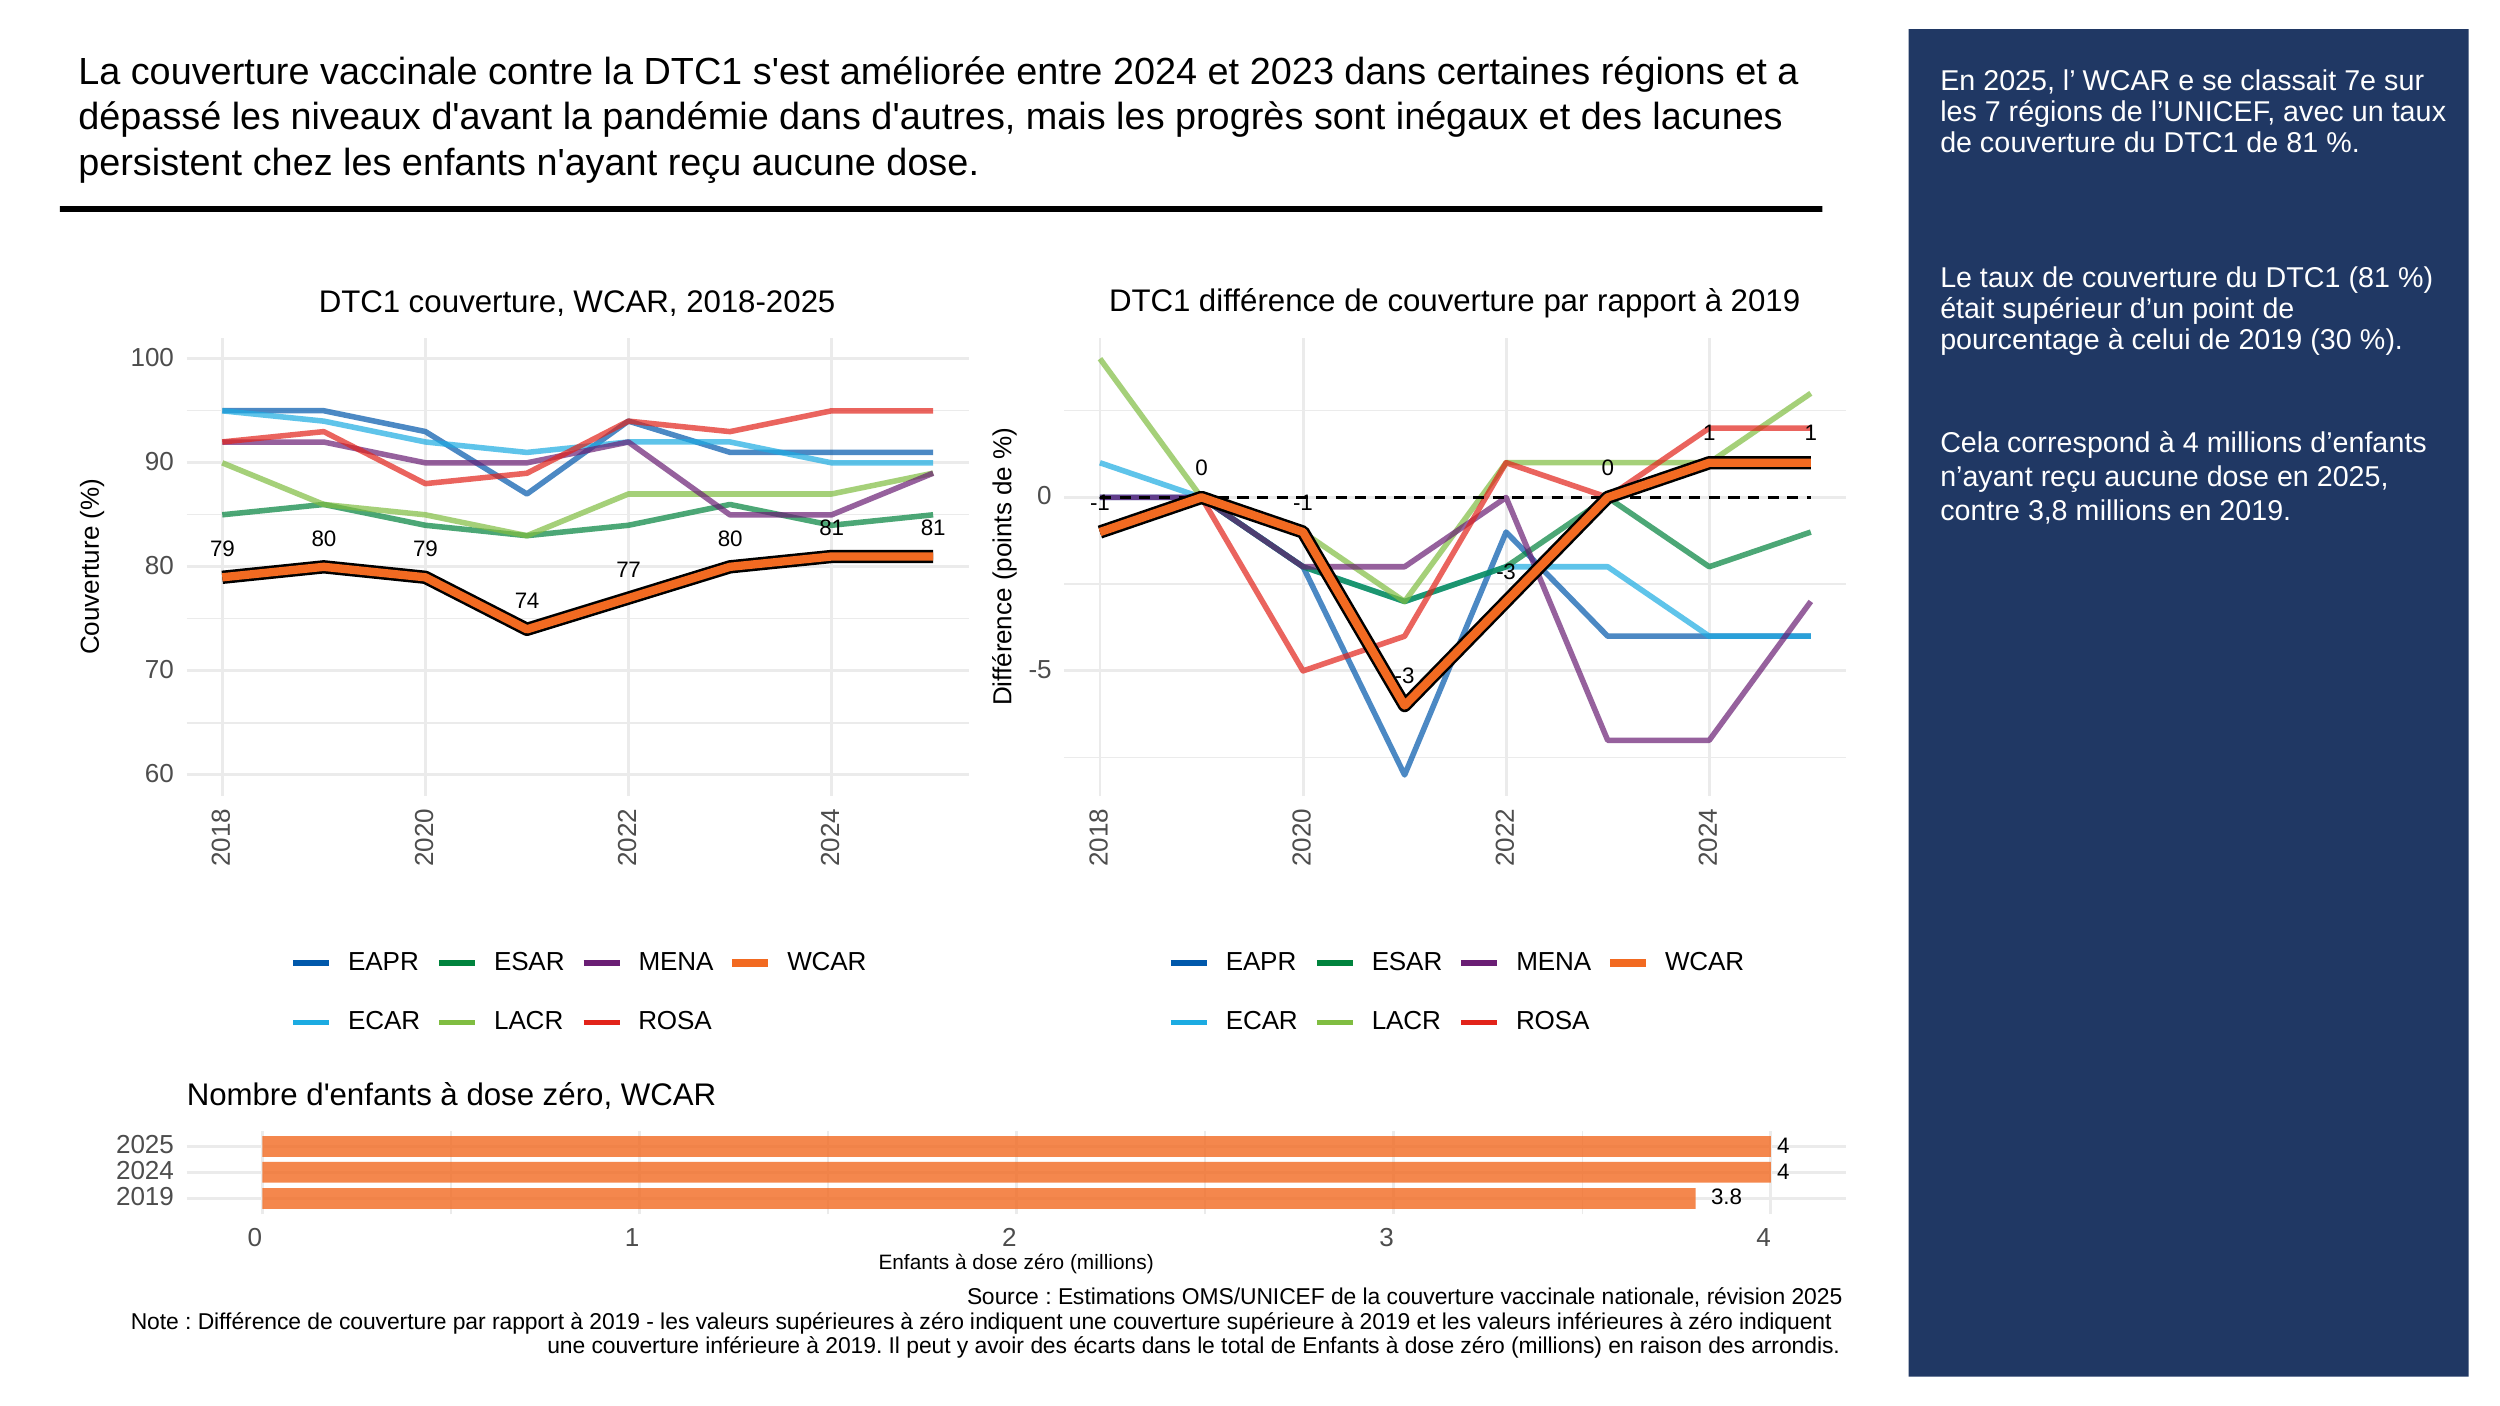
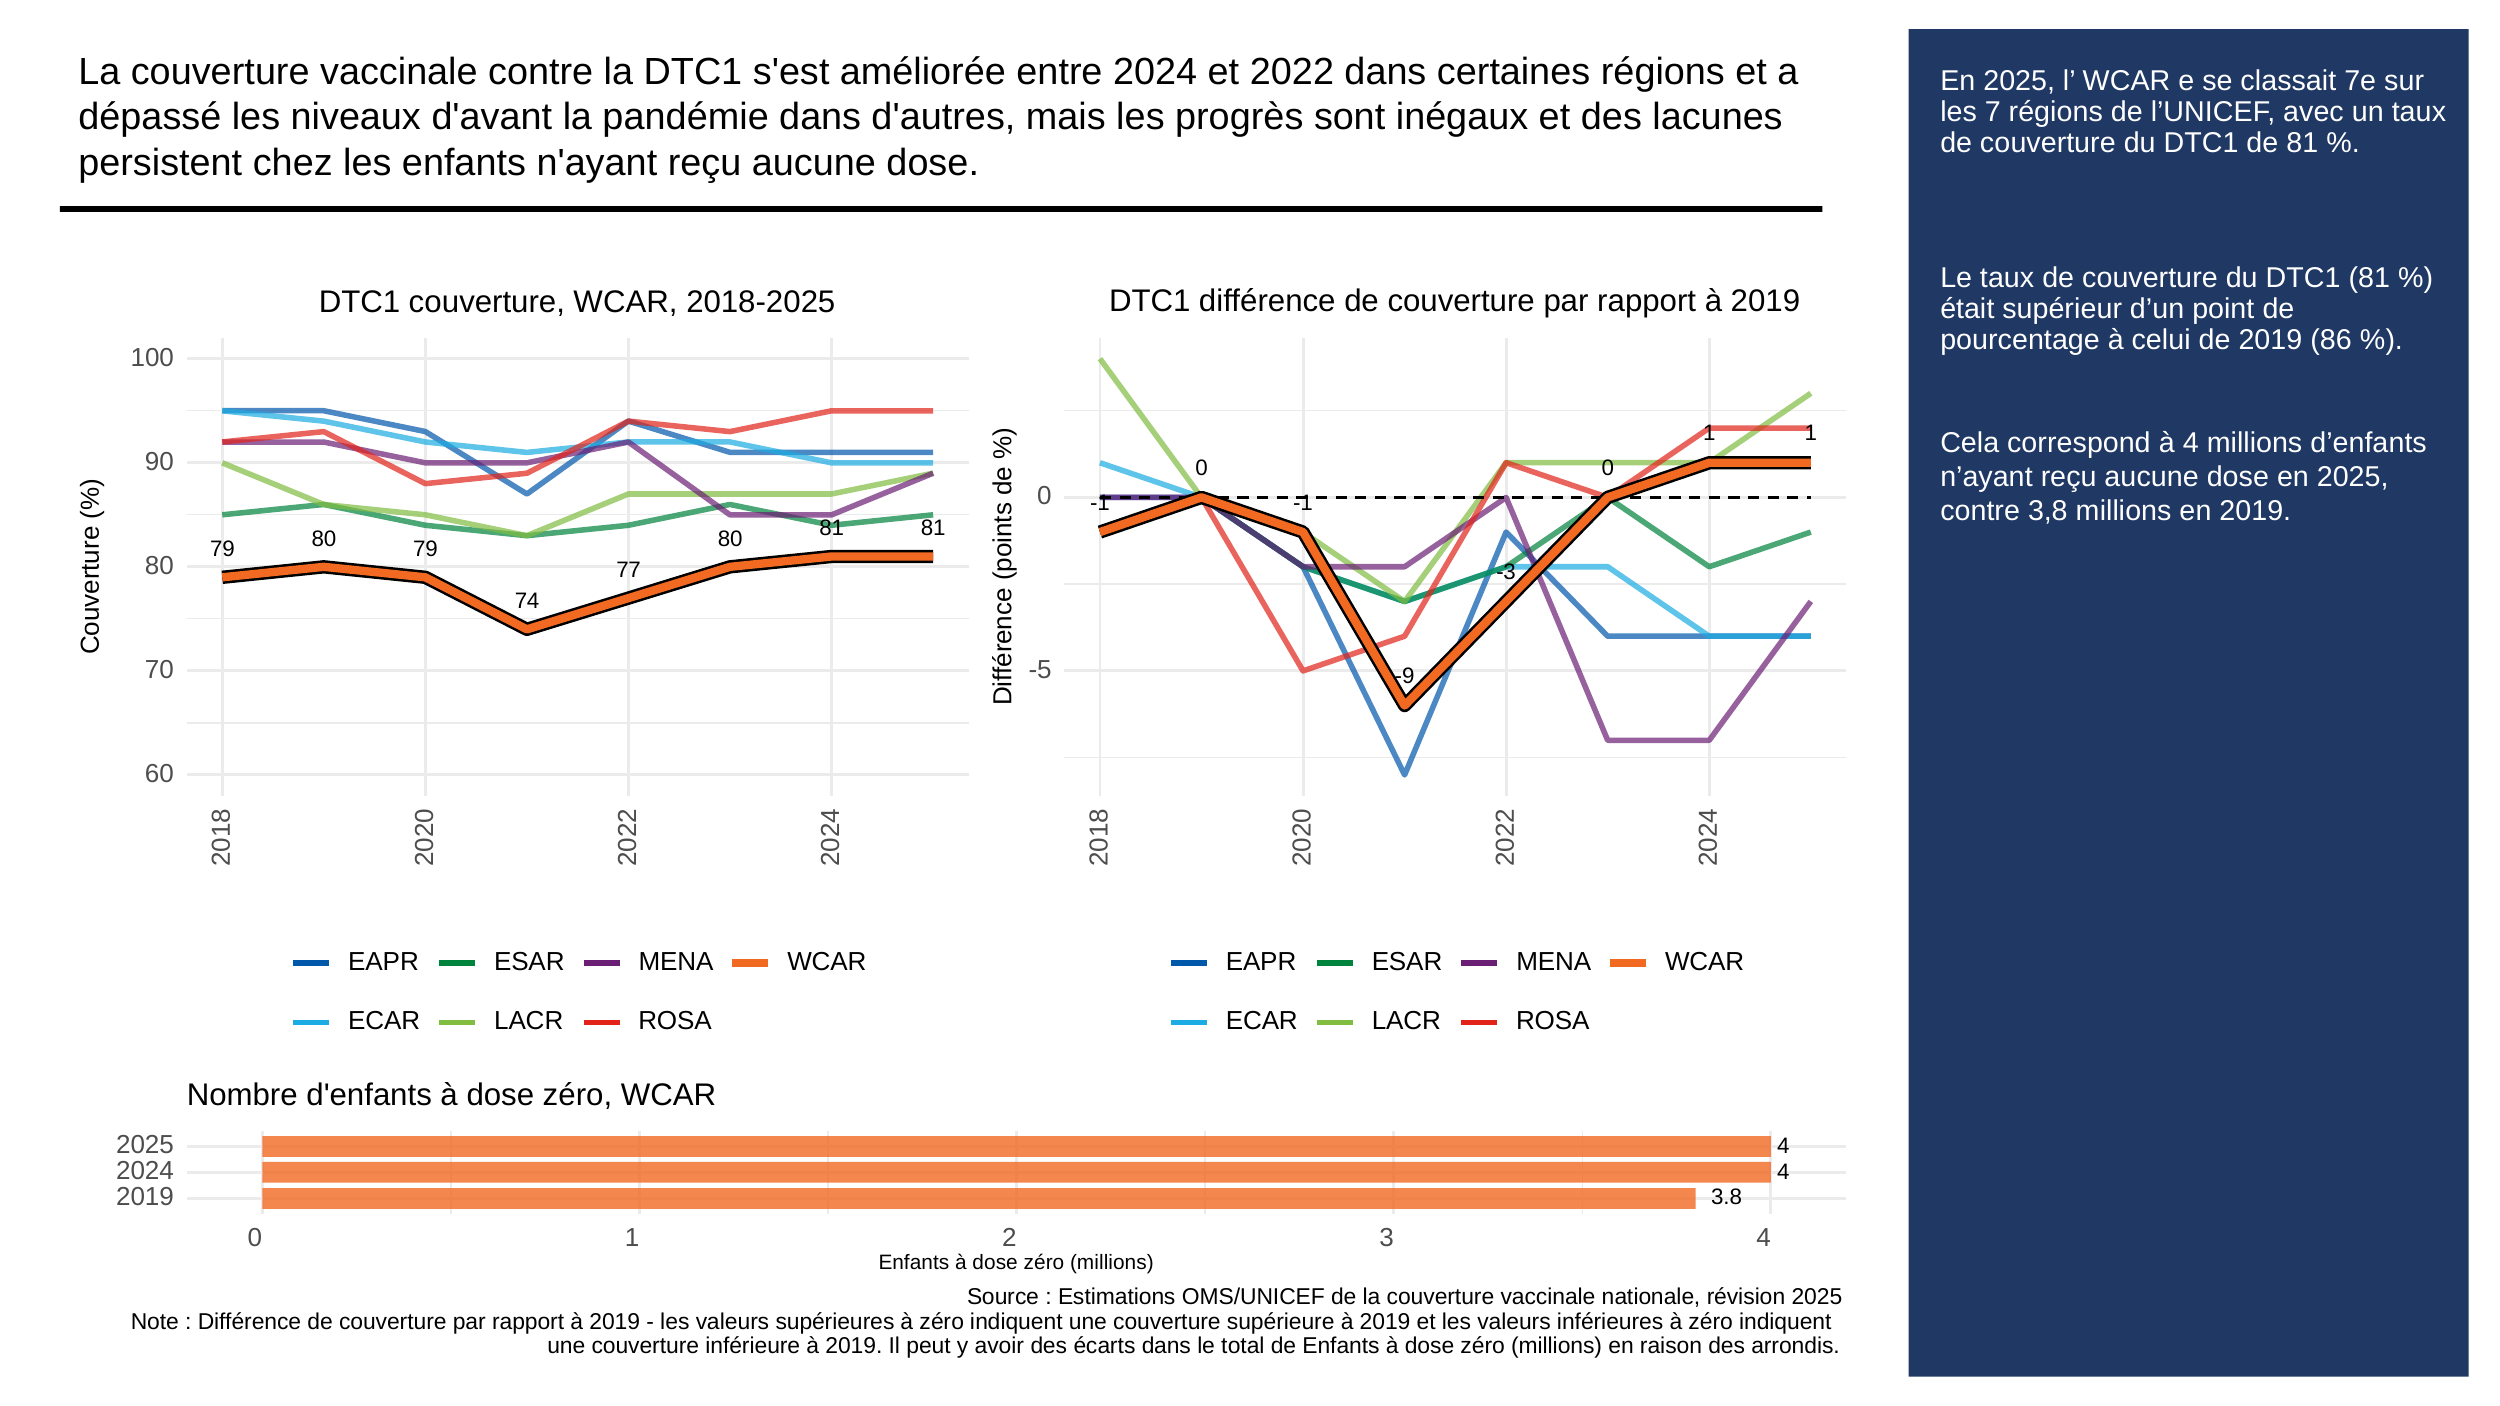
2023: 2023 -> 2022
30: 30 -> 86
-3 at (1405, 676): -3 -> -9
